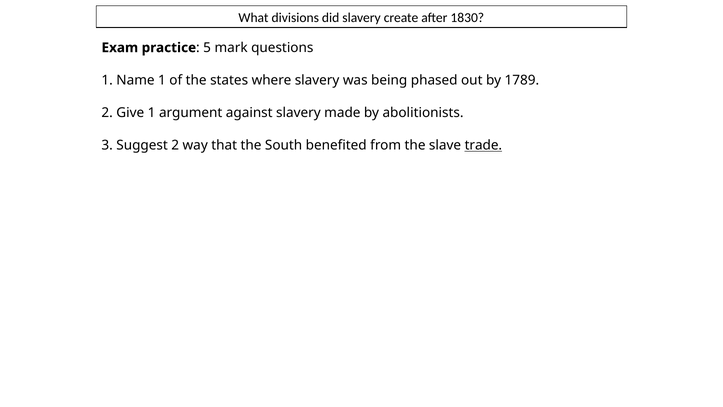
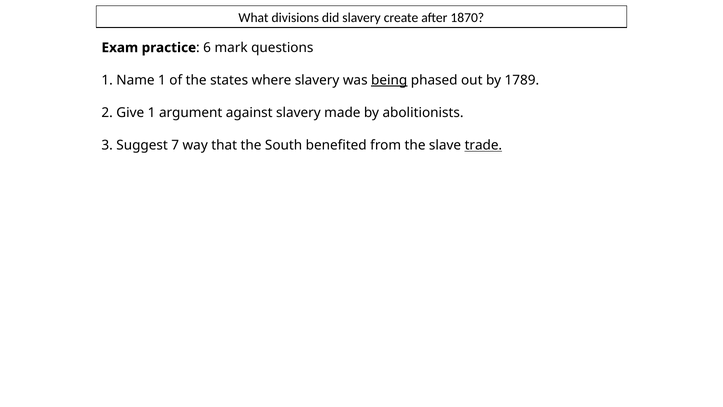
1830: 1830 -> 1870
5: 5 -> 6
being underline: none -> present
Suggest 2: 2 -> 7
